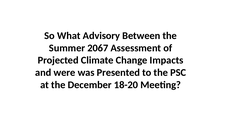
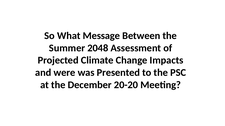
Advisory: Advisory -> Message
2067: 2067 -> 2048
18-20: 18-20 -> 20-20
